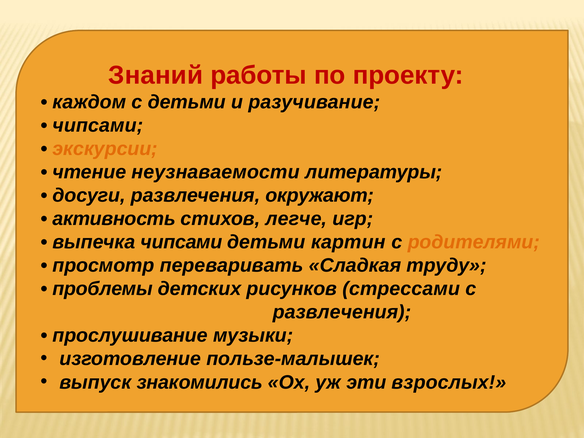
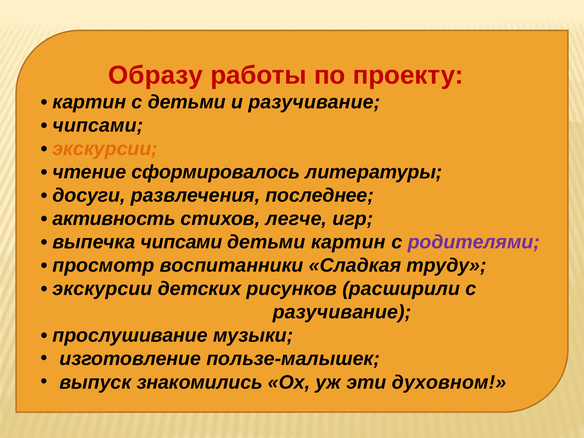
Знаний: Знаний -> Образу
каждом at (89, 102): каждом -> картин
неузнаваемости: неузнаваемости -> сформировалось
окружают: окружают -> последнее
родителями colour: orange -> purple
переваривать: переваривать -> воспитанники
проблемы at (103, 289): проблемы -> экскурсии
стрессами: стрессами -> расширили
развлечения at (342, 312): развлечения -> разучивание
взрослых: взрослых -> духовном
